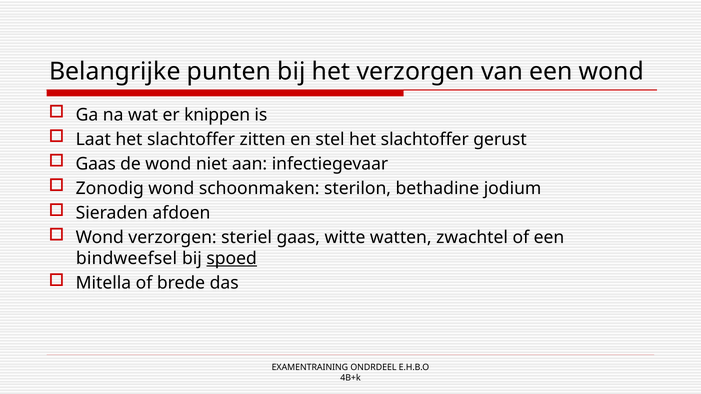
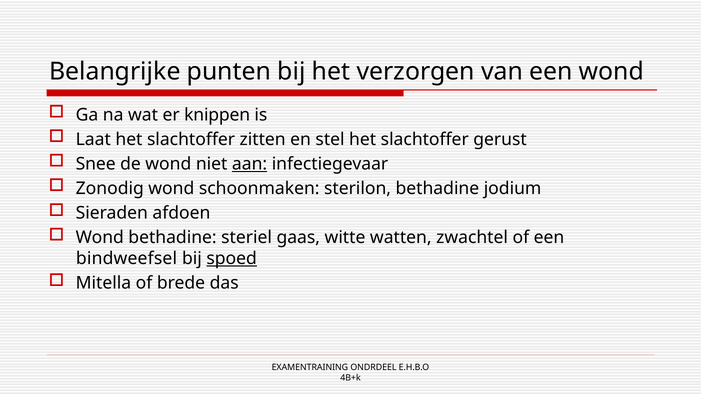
Gaas at (96, 164): Gaas -> Snee
aan underline: none -> present
Wond verzorgen: verzorgen -> bethadine
